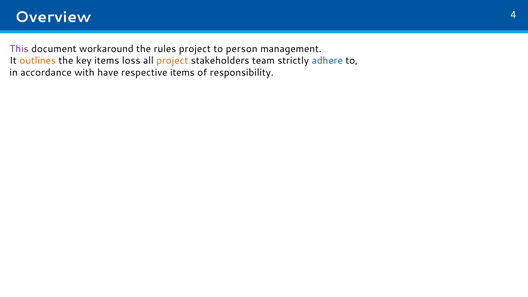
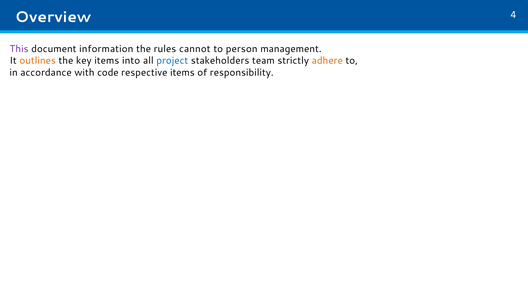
workaround: workaround -> information
rules project: project -> cannot
loss: loss -> into
project at (172, 61) colour: orange -> blue
adhere colour: blue -> orange
have: have -> code
